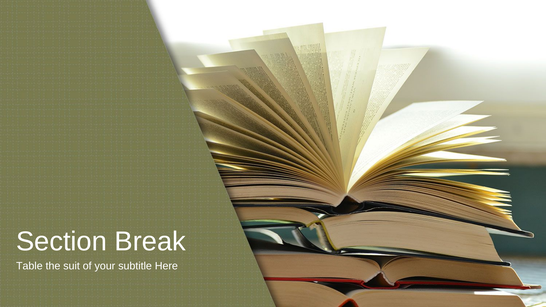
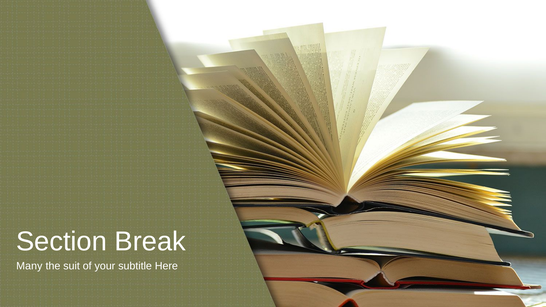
Table: Table -> Many
